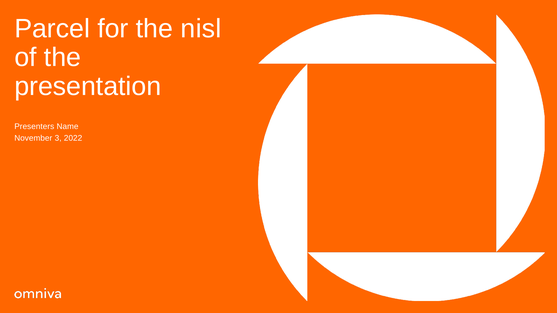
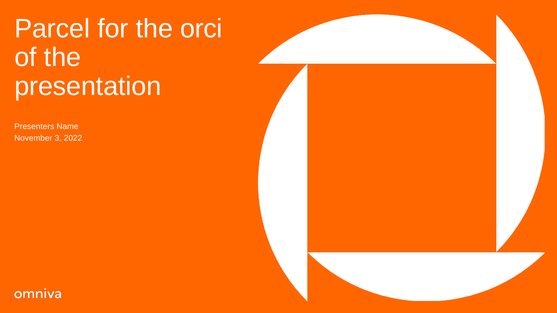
nisl: nisl -> orci
